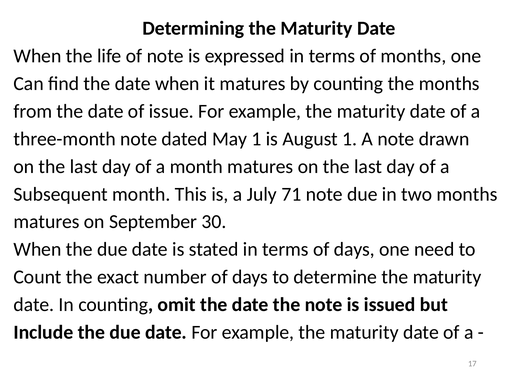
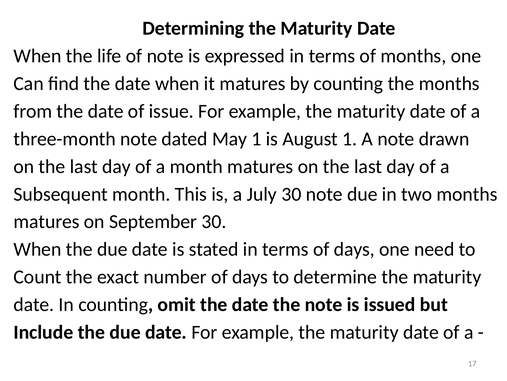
July 71: 71 -> 30
